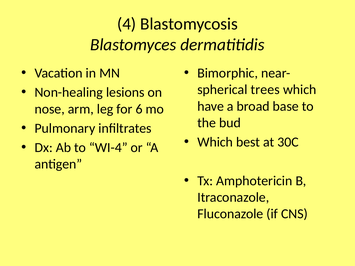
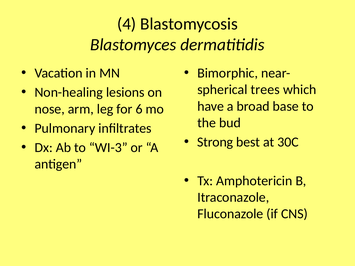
Which at (215, 142): Which -> Strong
WI-4: WI-4 -> WI-3
